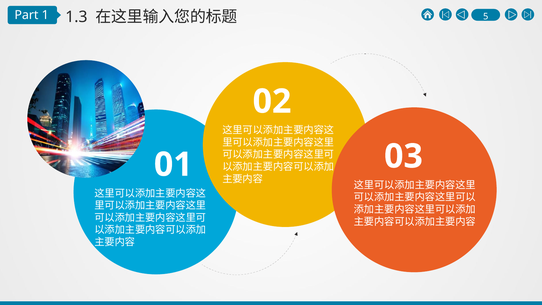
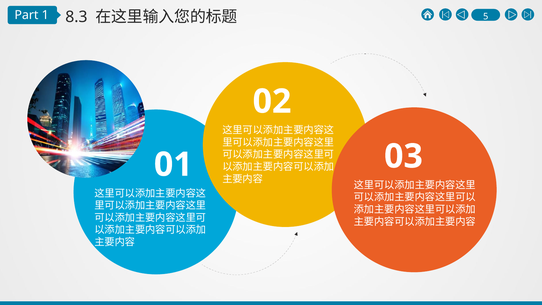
1.3: 1.3 -> 8.3
